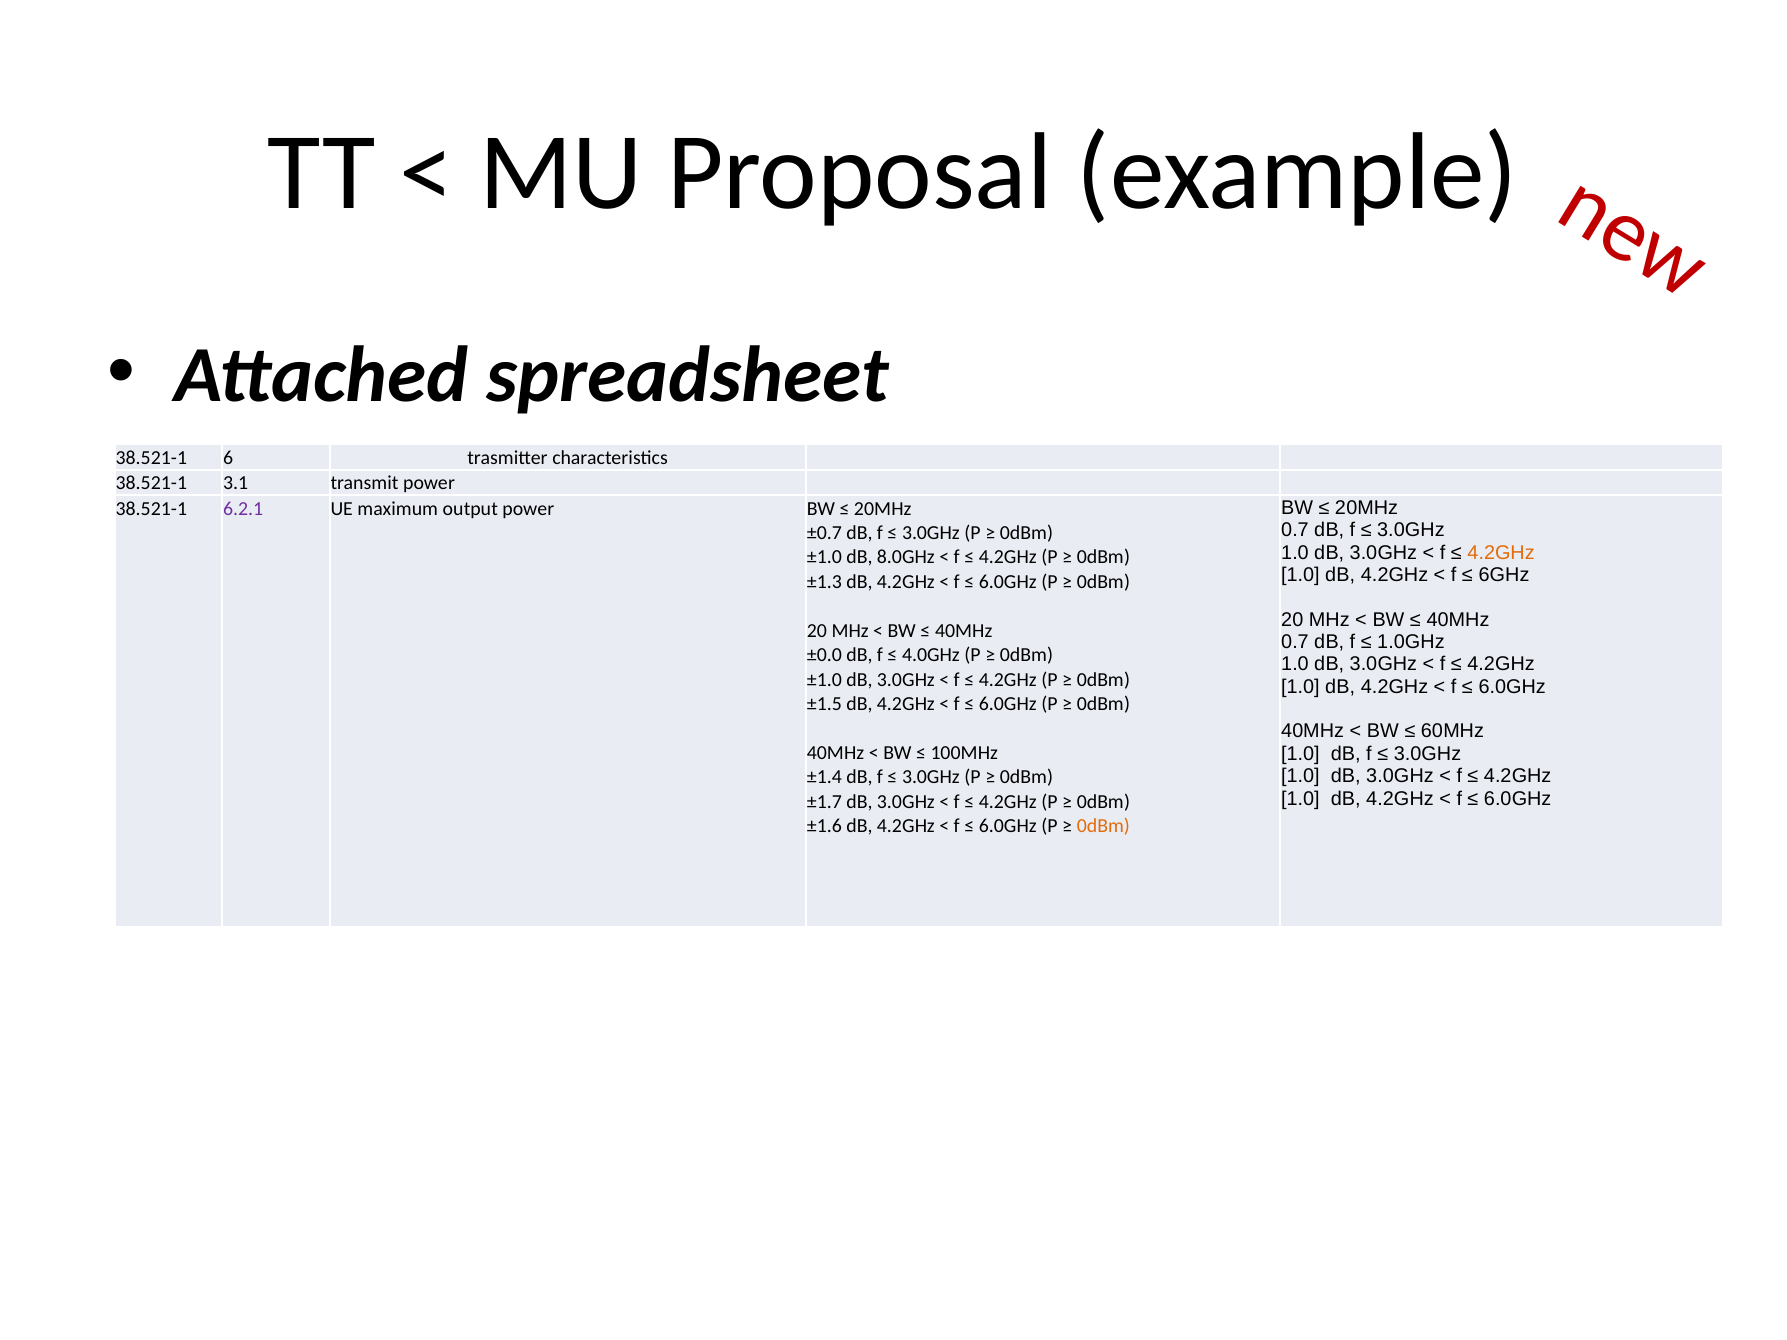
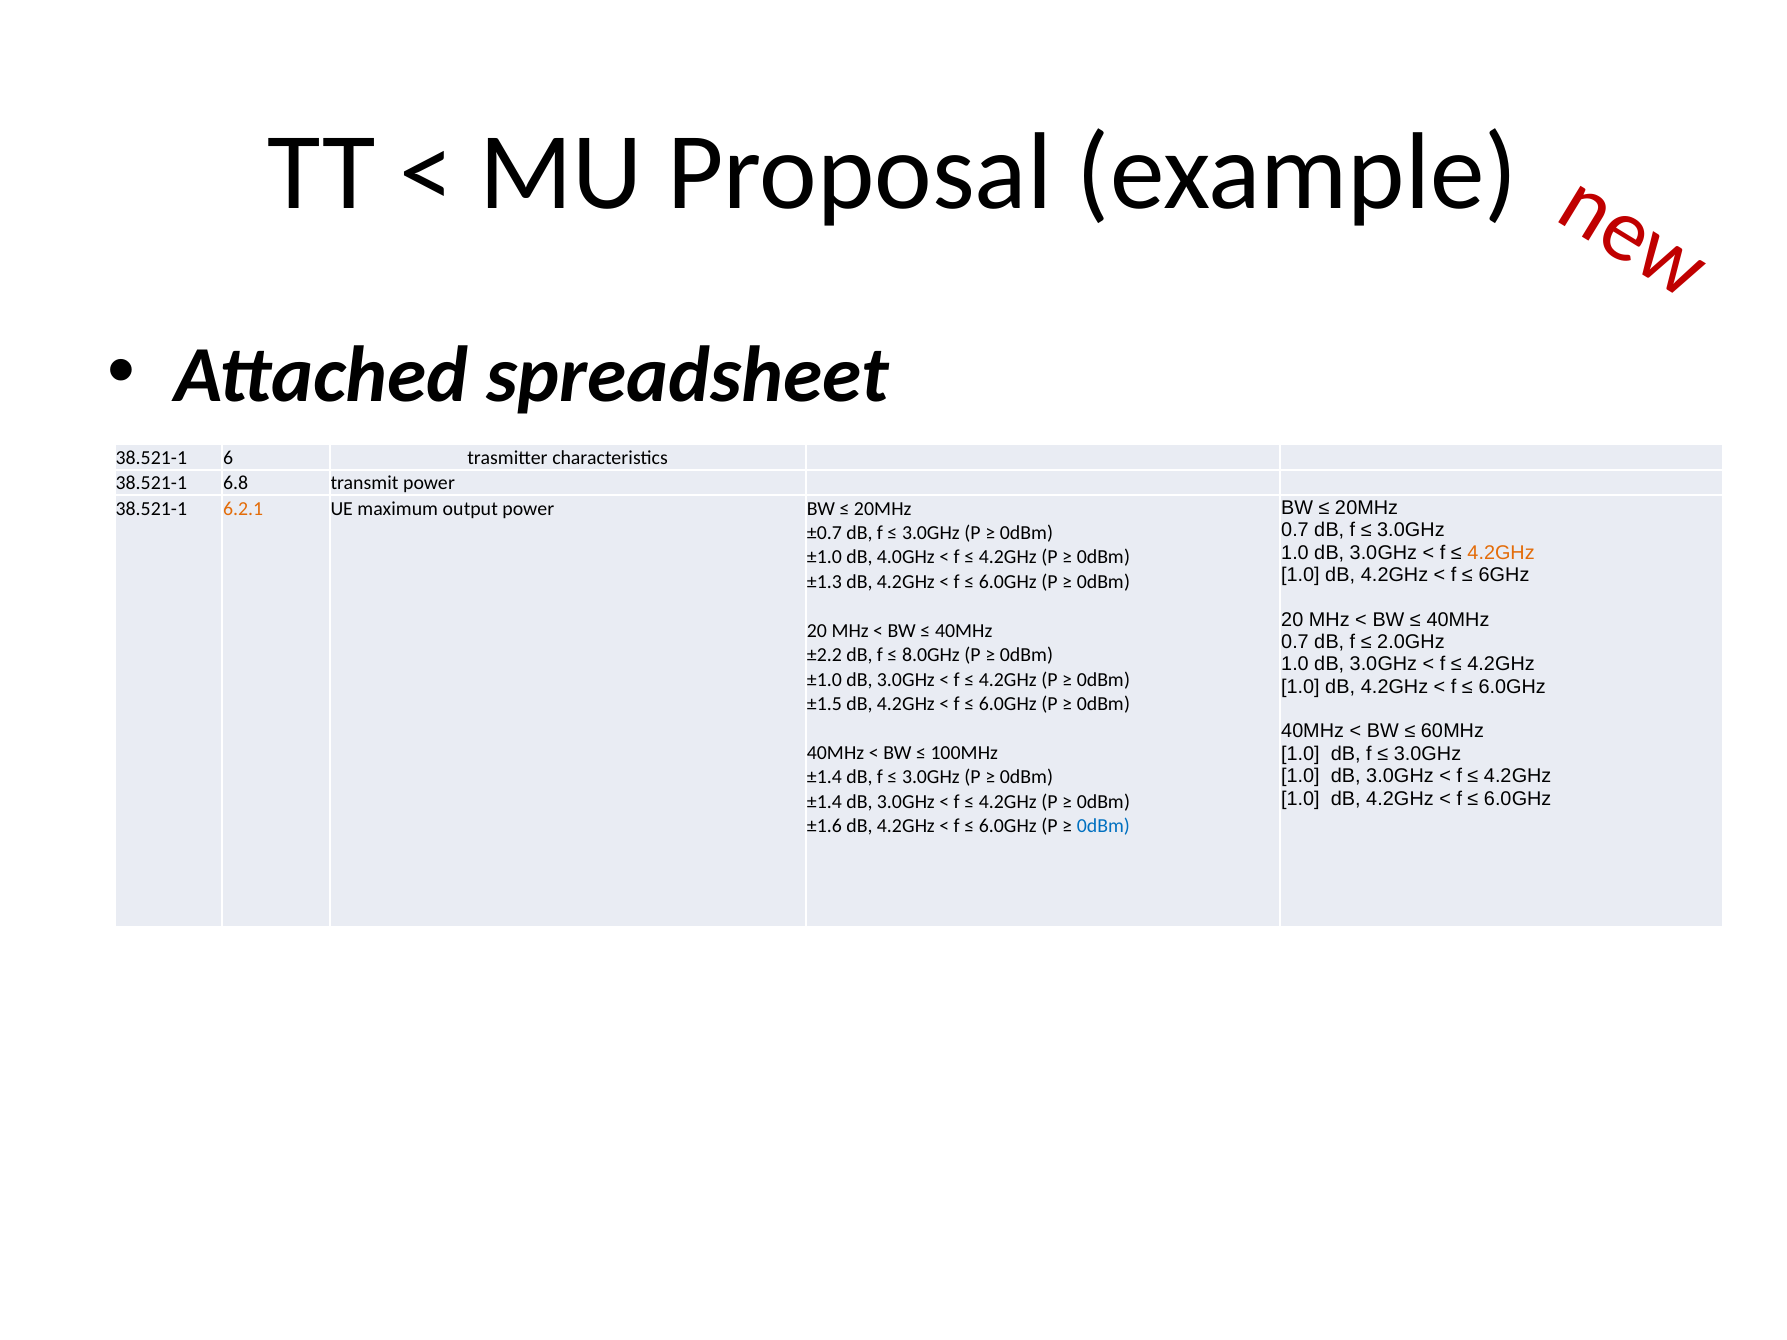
3.1: 3.1 -> 6.8
6.2.1 colour: purple -> orange
8.0GHz: 8.0GHz -> 4.0GHz
1.0GHz: 1.0GHz -> 2.0GHz
±0.0: ±0.0 -> ±2.2
4.0GHz: 4.0GHz -> 8.0GHz
±1.7 at (824, 802): ±1.7 -> ±1.4
0dBm at (1103, 826) colour: orange -> blue
